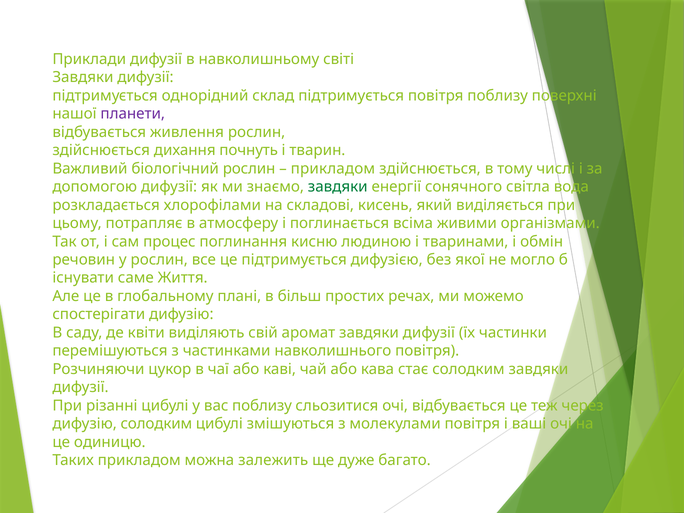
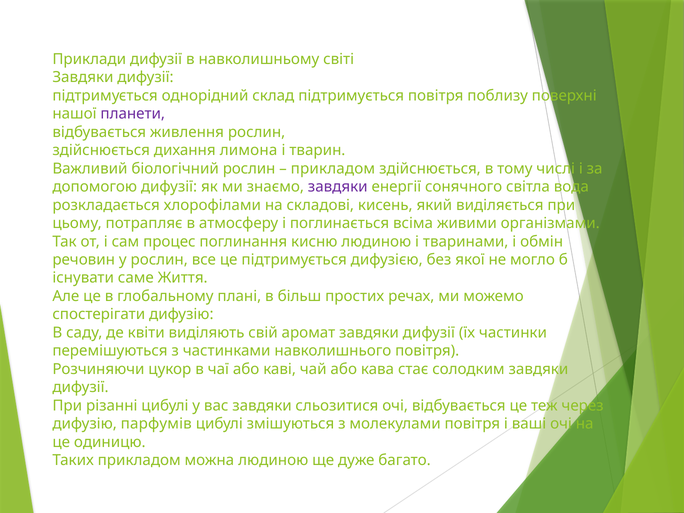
почнуть: почнуть -> лимона
завдяки at (338, 187) colour: green -> purple
вас поблизу: поблизу -> завдяки
дифузію солодким: солодким -> парфумів
можна залежить: залежить -> людиною
